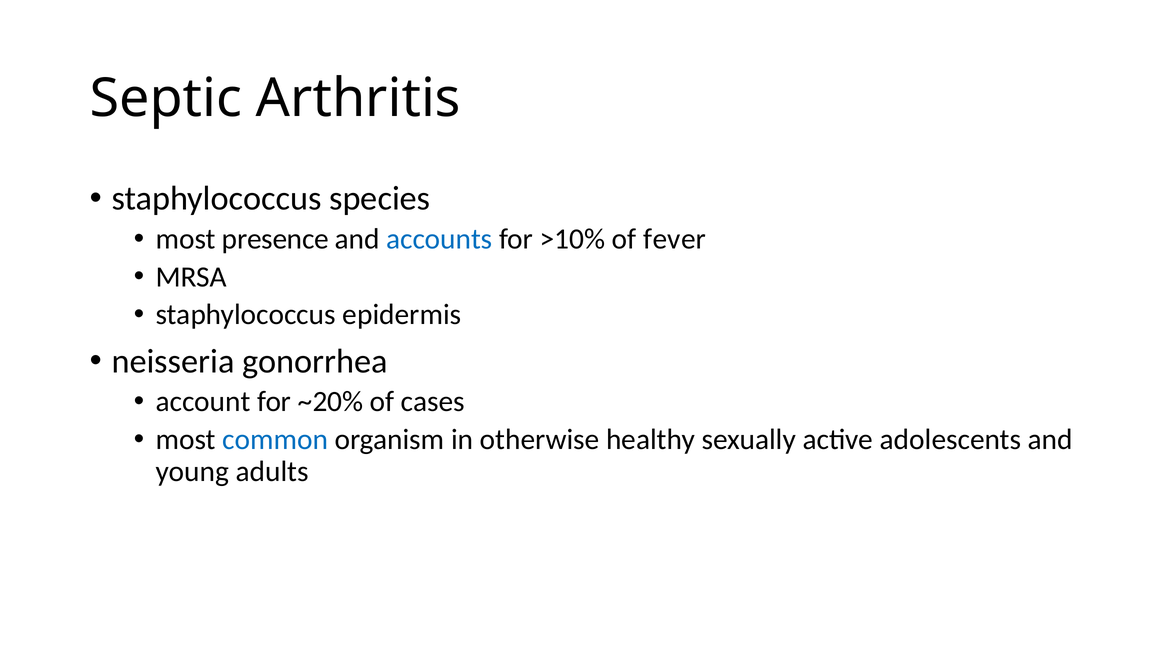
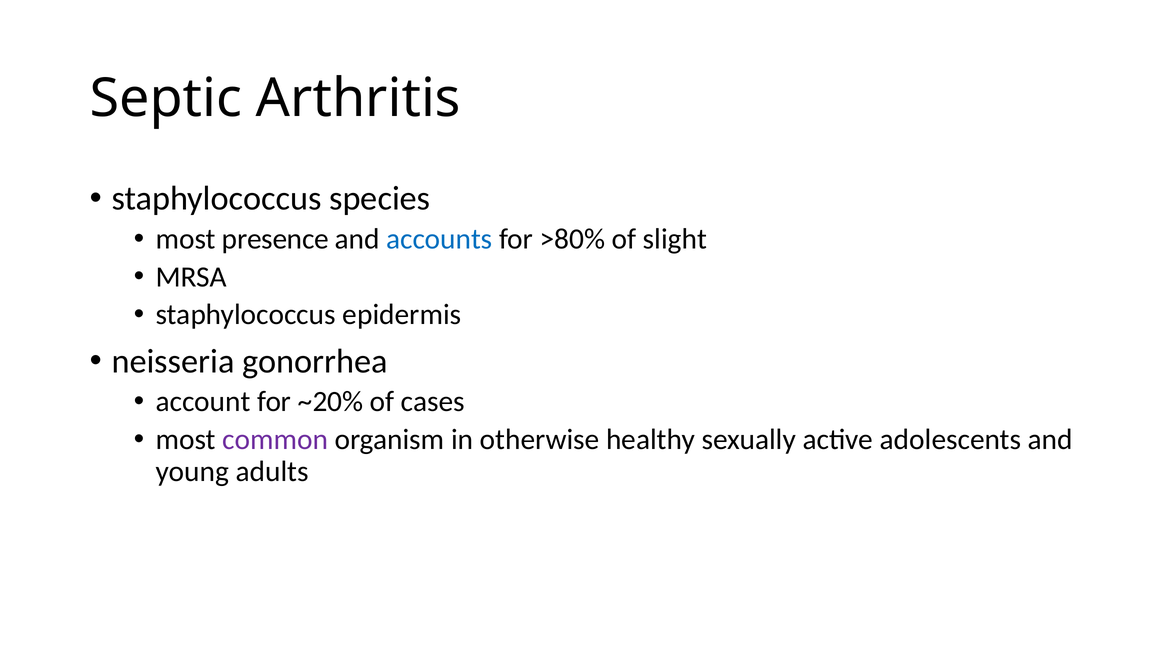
>10%: >10% -> >80%
fever: fever -> slight
common colour: blue -> purple
